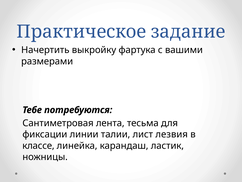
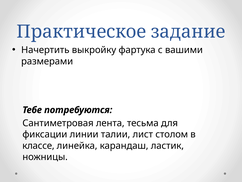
лезвия: лезвия -> столом
